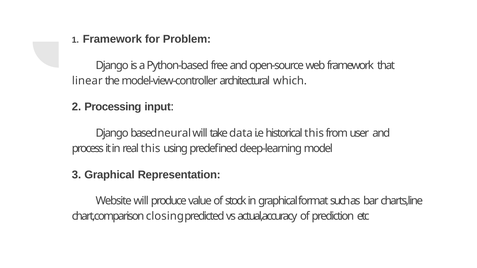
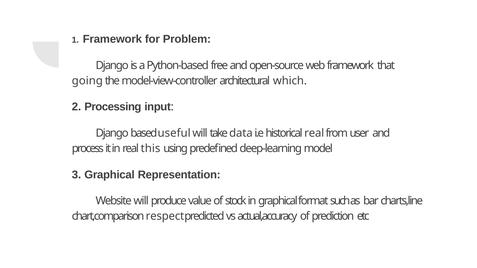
linear: linear -> going
neural: neural -> useful
historical this: this -> real
closing: closing -> respect
